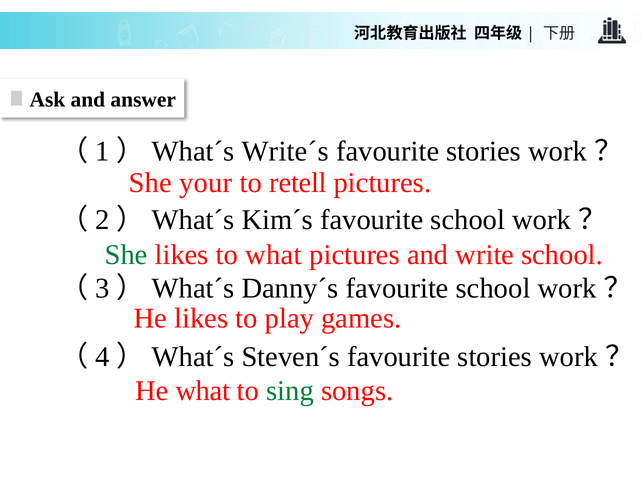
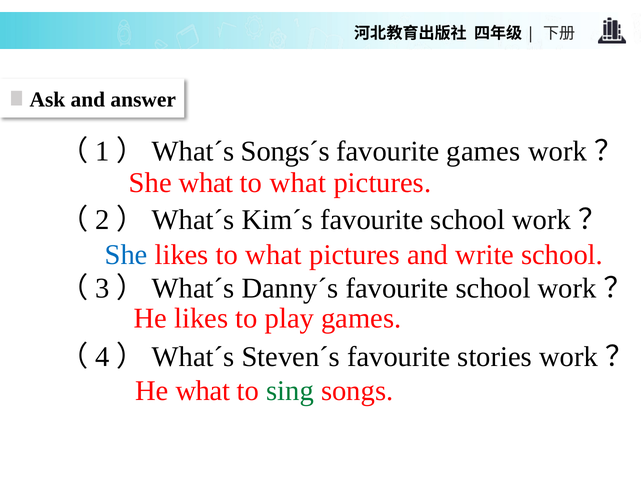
Write´s: Write´s -> Songs´s
stories at (484, 151): stories -> games
She your: your -> what
retell at (298, 183): retell -> what
She at (126, 255) colour: green -> blue
